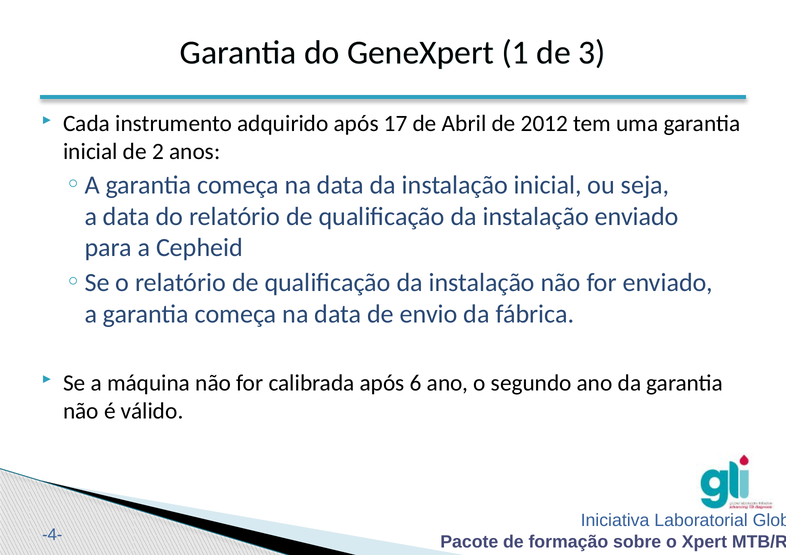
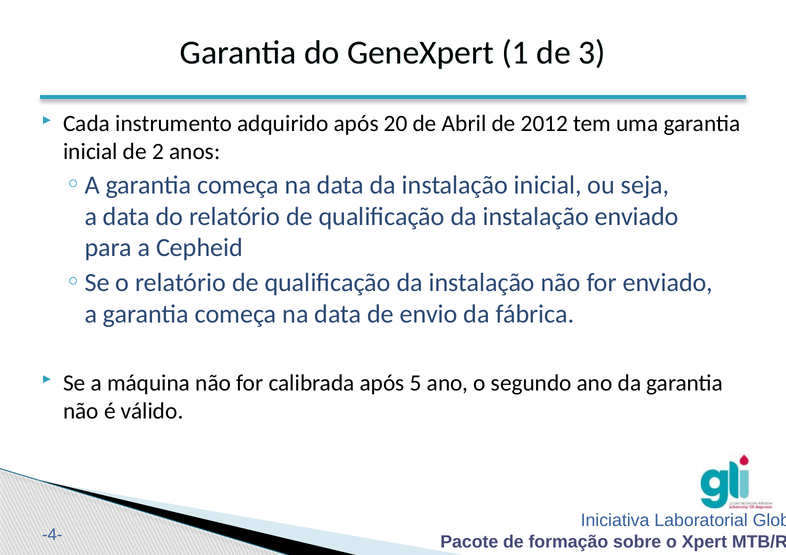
17: 17 -> 20
6: 6 -> 5
